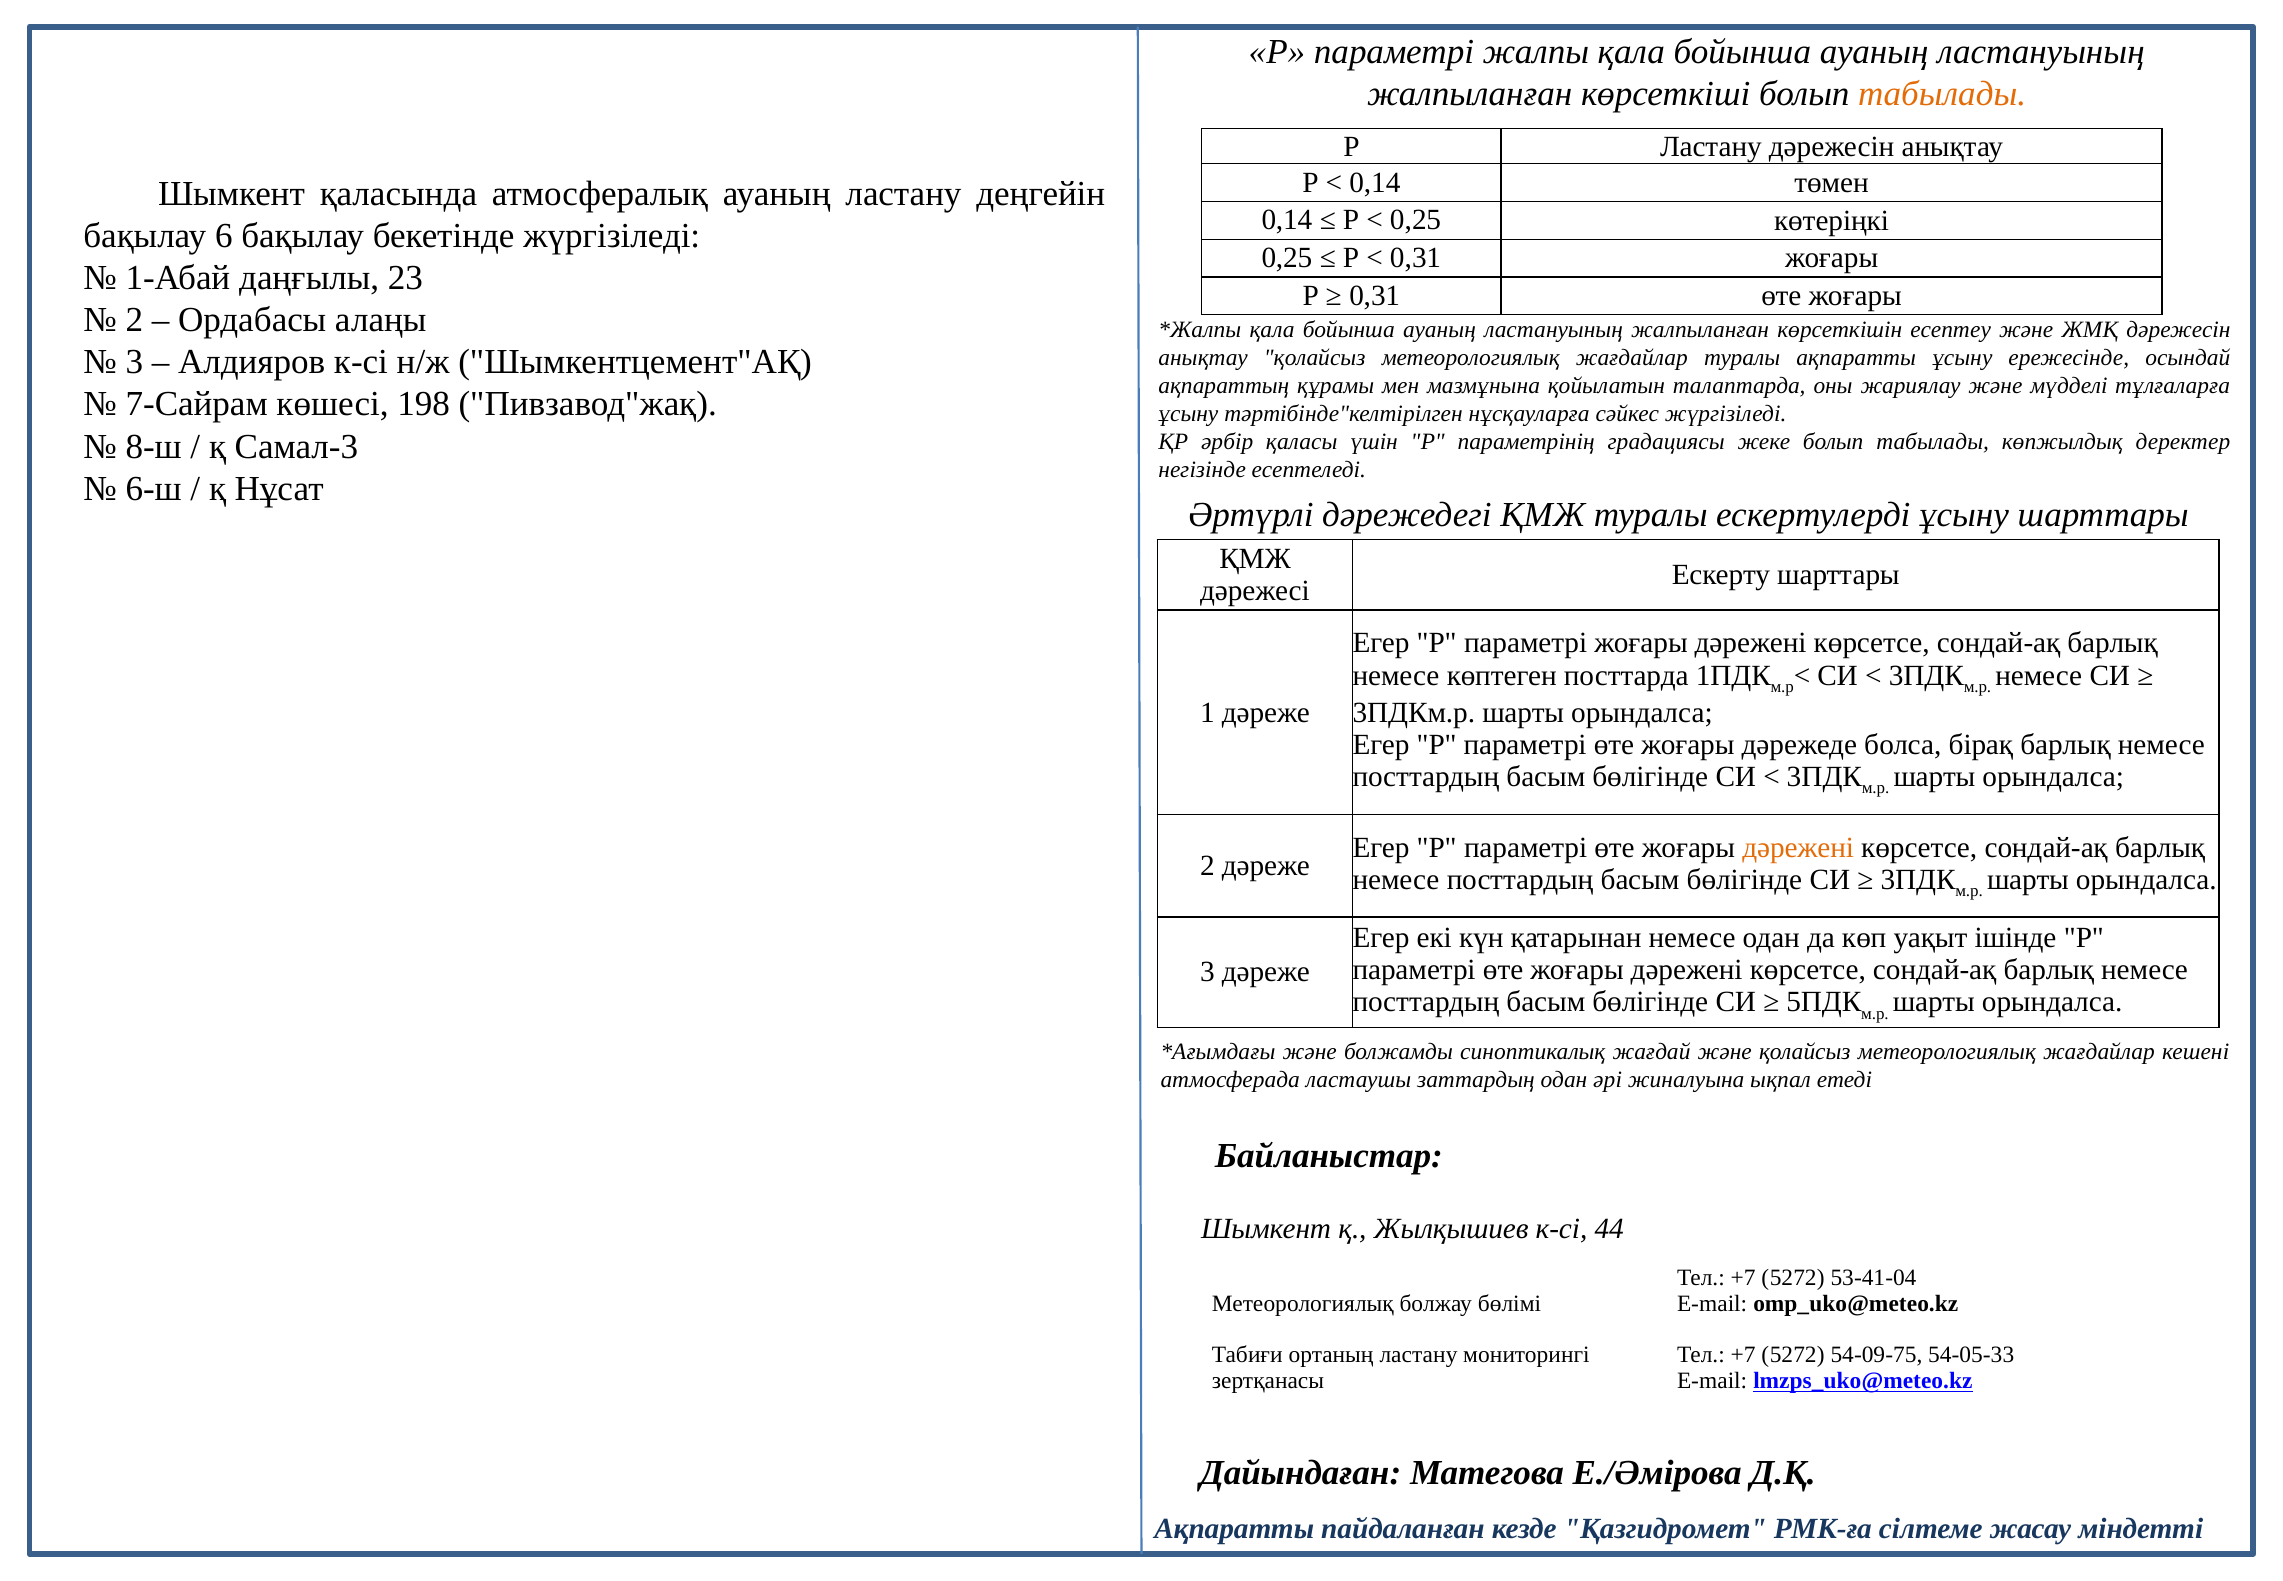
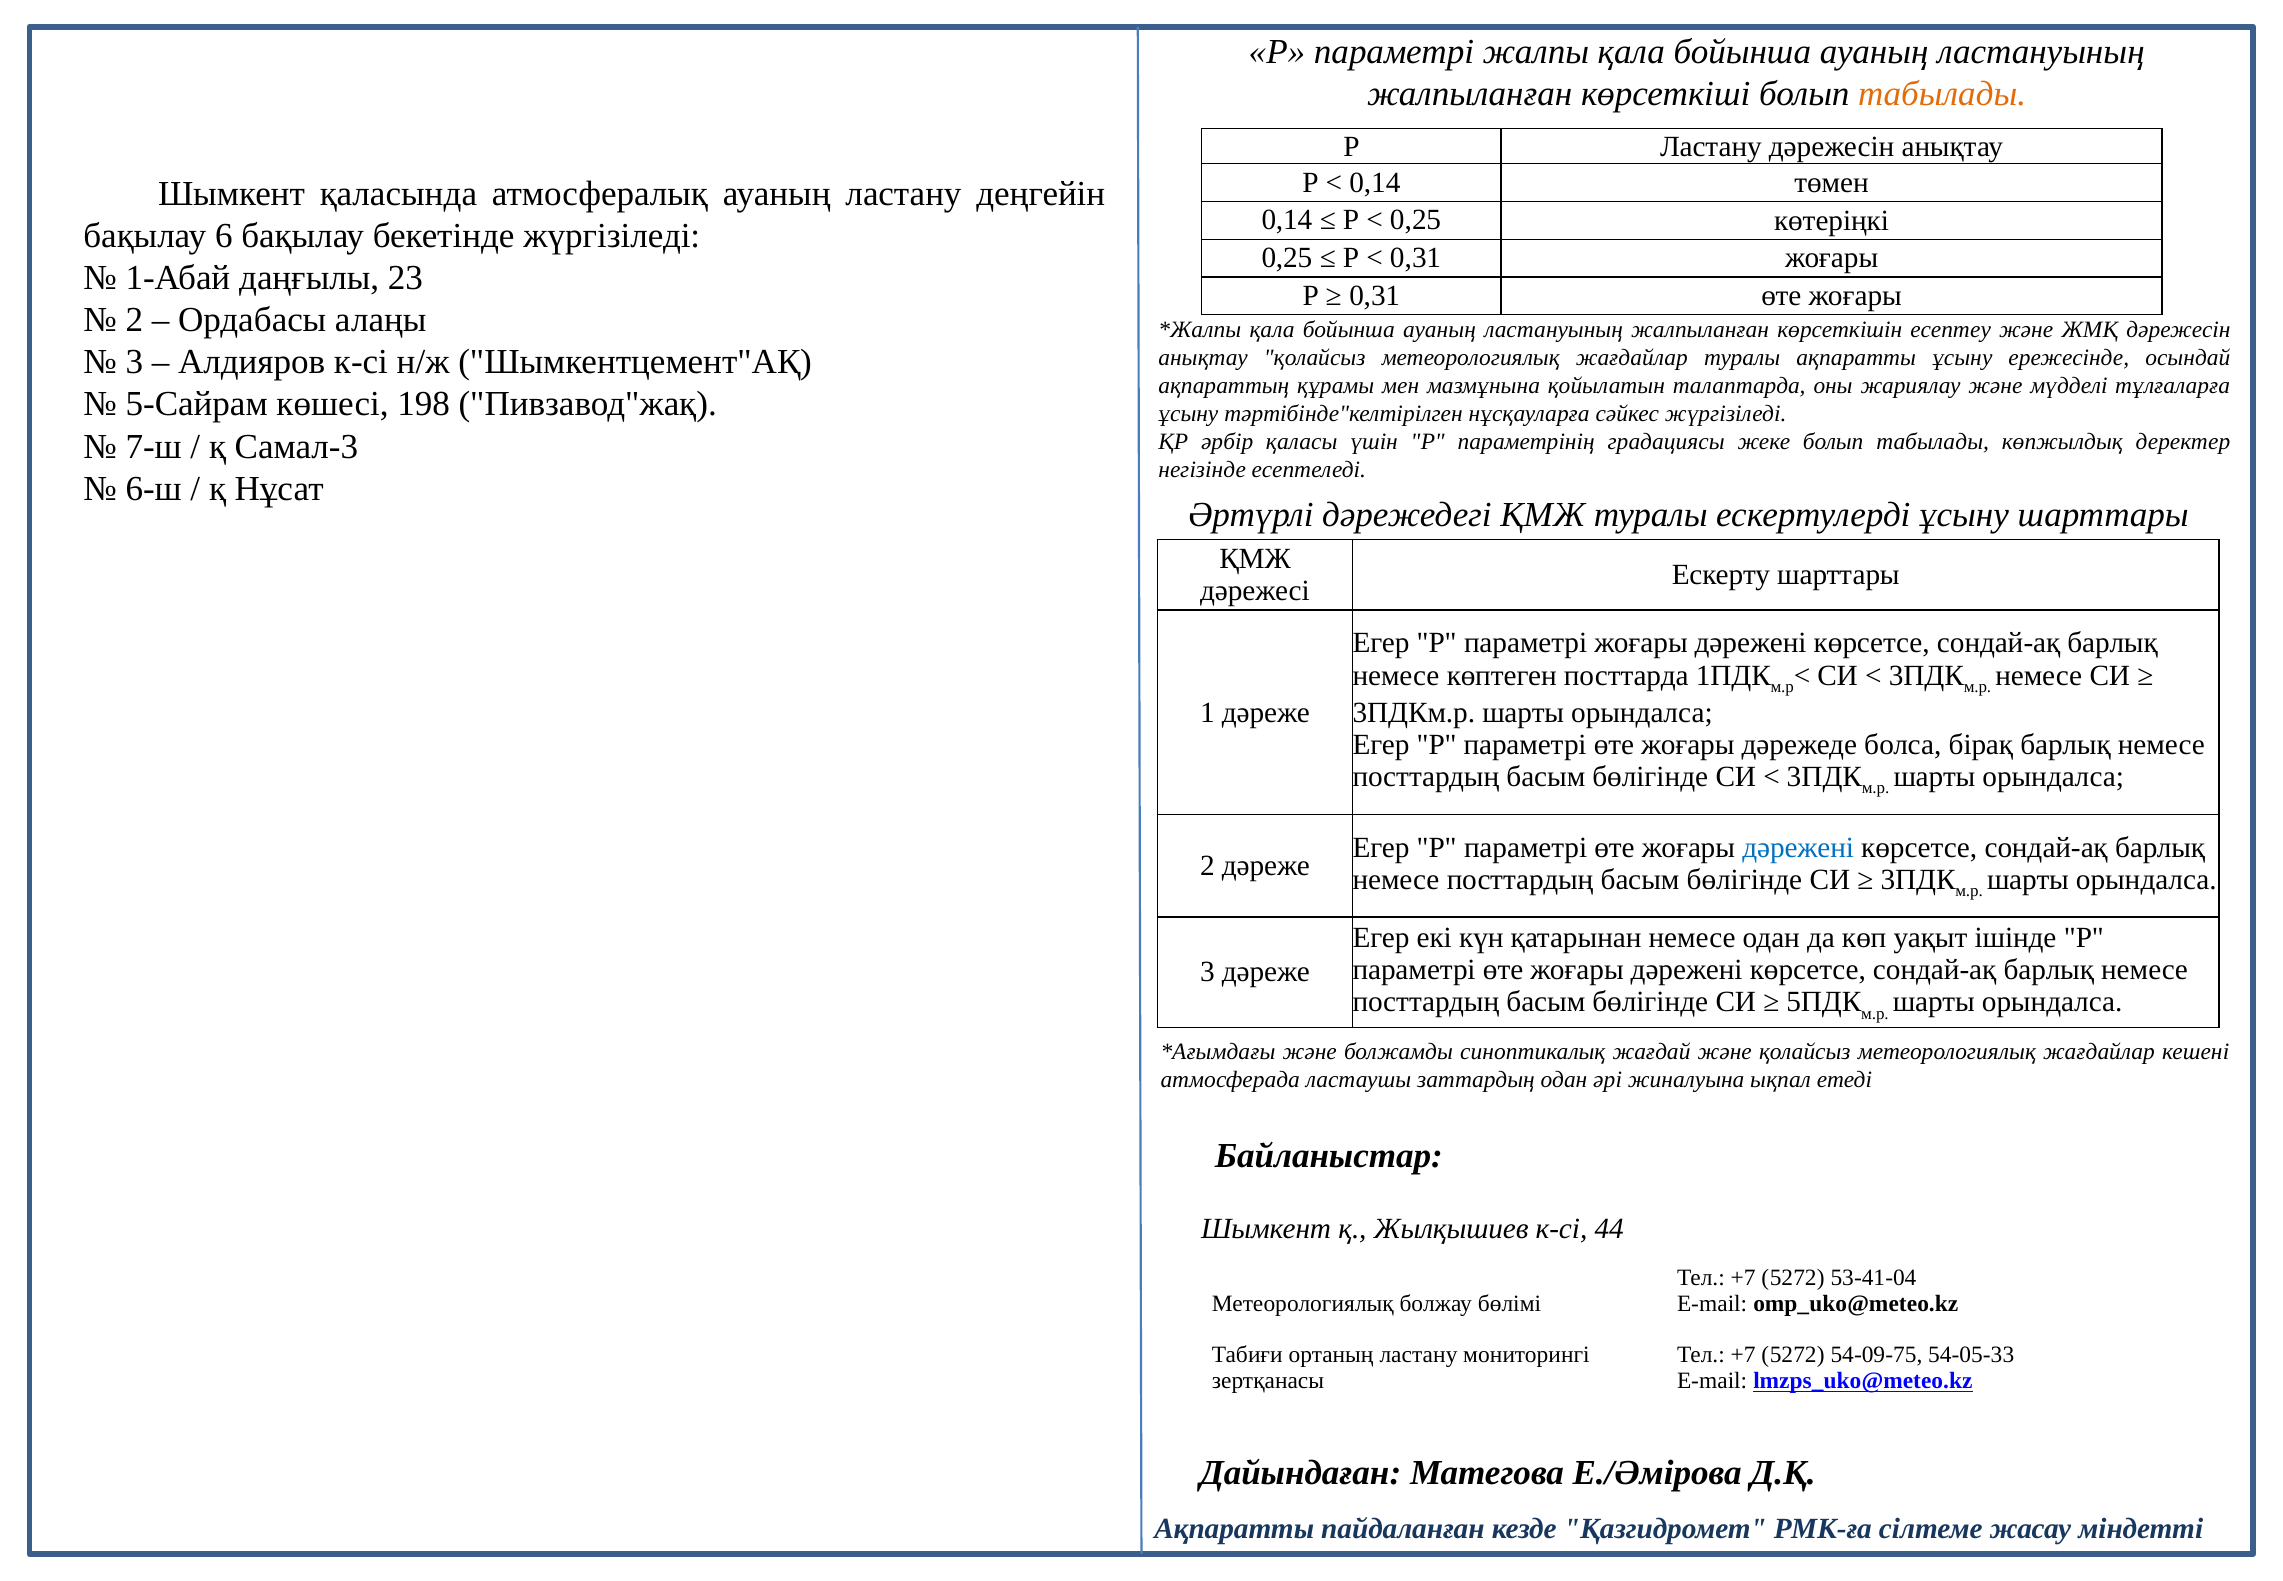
7-Сайрам: 7-Сайрам -> 5-Сайрам
8-ш: 8-ш -> 7-ш
дәрежені at (1798, 847) colour: orange -> blue
